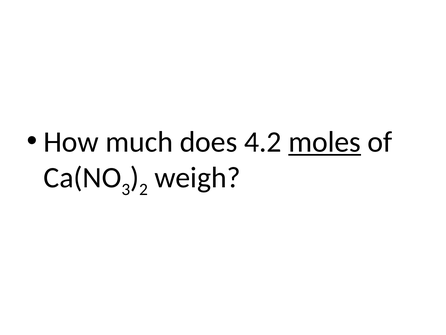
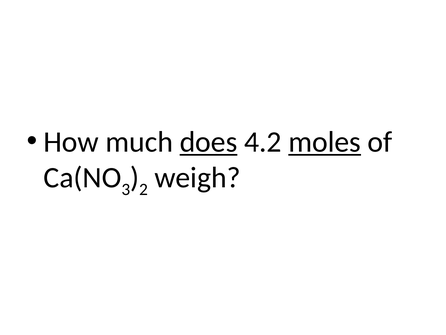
does underline: none -> present
